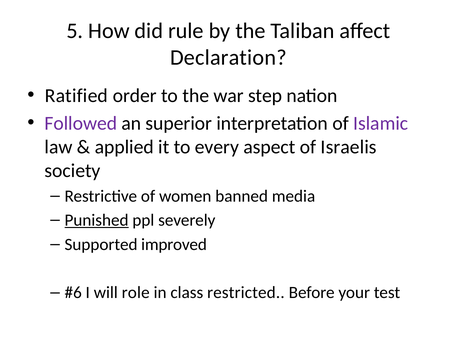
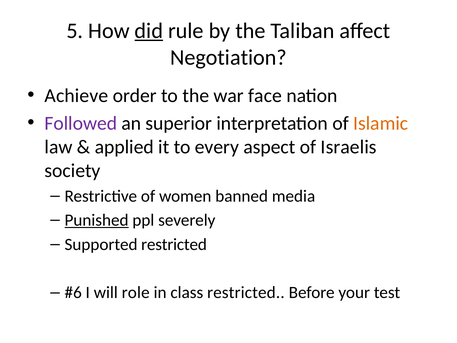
did underline: none -> present
Declaration: Declaration -> Negotiation
Ratified: Ratified -> Achieve
step: step -> face
Islamic colour: purple -> orange
Supported improved: improved -> restricted
